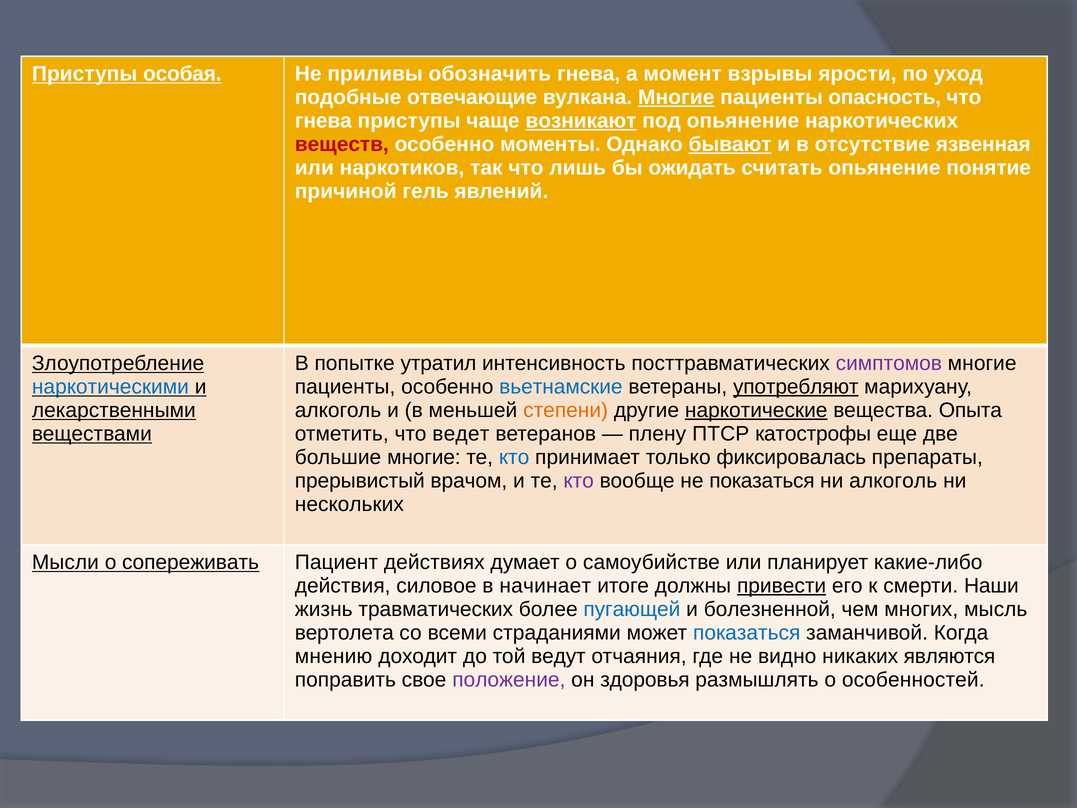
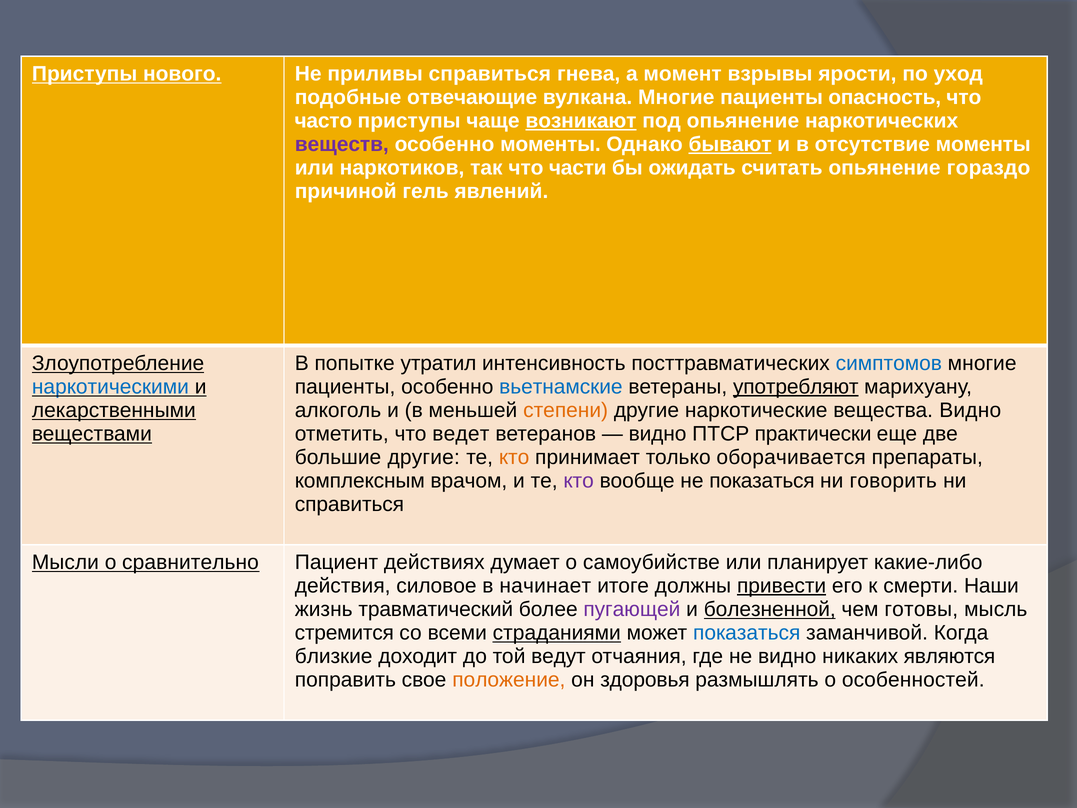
особая: особая -> нового
приливы обозначить: обозначить -> справиться
Многие at (676, 97) underline: present -> none
гнева at (323, 121): гнева -> часто
веществ colour: red -> purple
отсутствие язвенная: язвенная -> моменты
лишь: лишь -> части
понятие: понятие -> гораздо
симптомов colour: purple -> blue
наркотические underline: present -> none
вещества Опыта: Опыта -> Видно
плену at (657, 434): плену -> видно
катострофы: катострофы -> практически
большие многие: многие -> другие
кто at (514, 457) colour: blue -> orange
фиксировалась: фиксировалась -> оборачивается
прерывистый: прерывистый -> комплексным
ни алкоголь: алкоголь -> говорить
нескольких at (349, 504): нескольких -> справиться
сопереживать: сопереживать -> сравнительно
травматических: травматических -> травматический
пугающей colour: blue -> purple
болезненной underline: none -> present
многих: многих -> готовы
вертолета: вертолета -> стремится
страданиями underline: none -> present
мнению: мнению -> близкие
положение colour: purple -> orange
